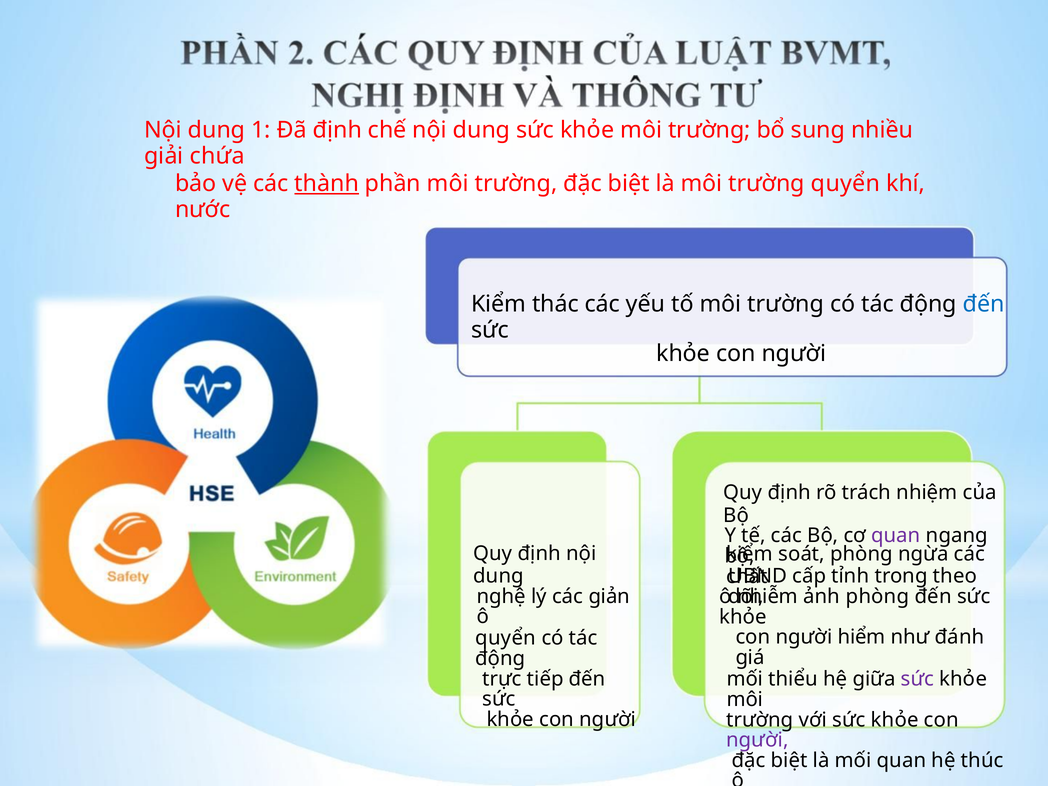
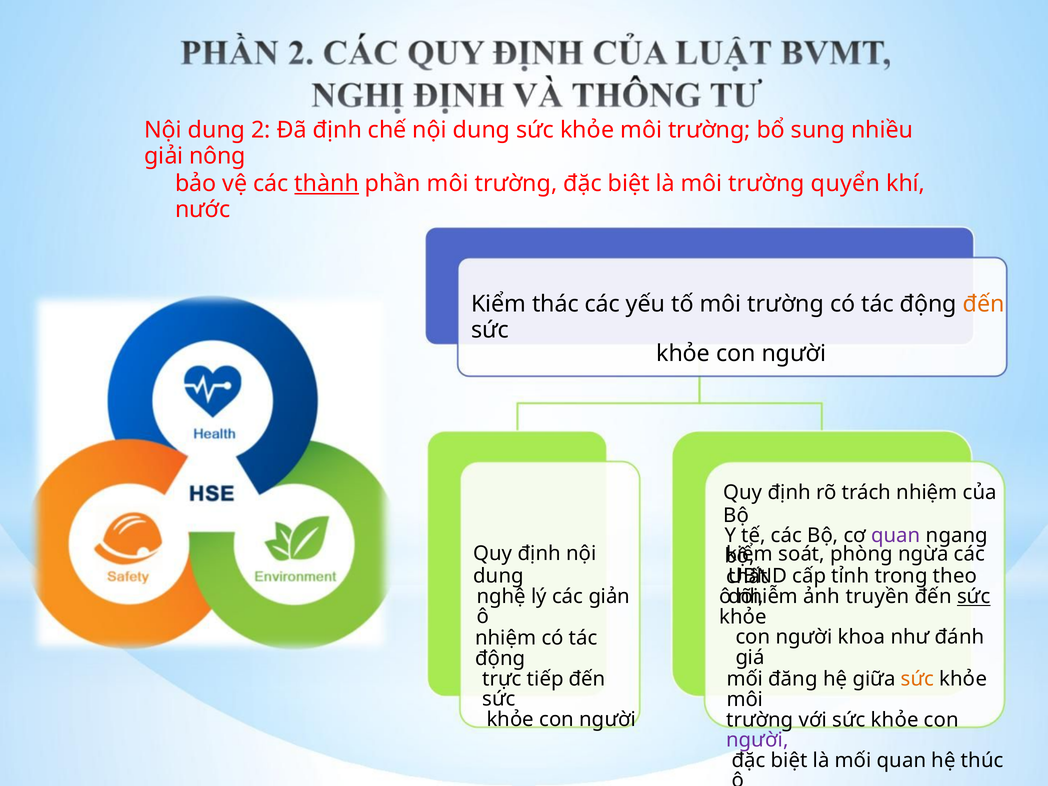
1: 1 -> 2
chứa: chứa -> nông
đến at (984, 304) colour: blue -> orange
ảnh phòng: phòng -> truyền
sức at (974, 597) underline: none -> present
hiểm: hiểm -> khoa
quyển at (506, 638): quyển -> nhiệm
thiểu: thiểu -> đăng
sức at (918, 679) colour: purple -> orange
